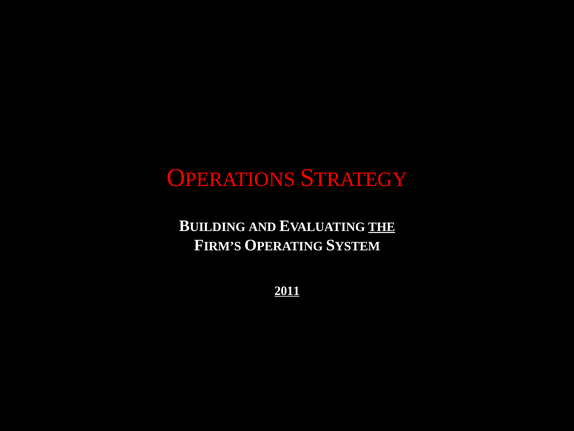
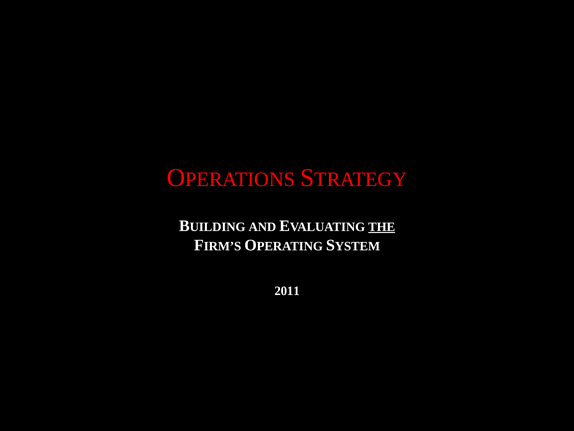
2011 underline: present -> none
